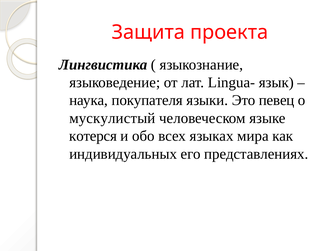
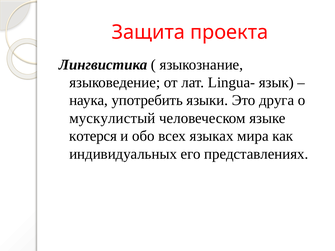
покупателя: покупателя -> употребить
певец: певец -> друга
